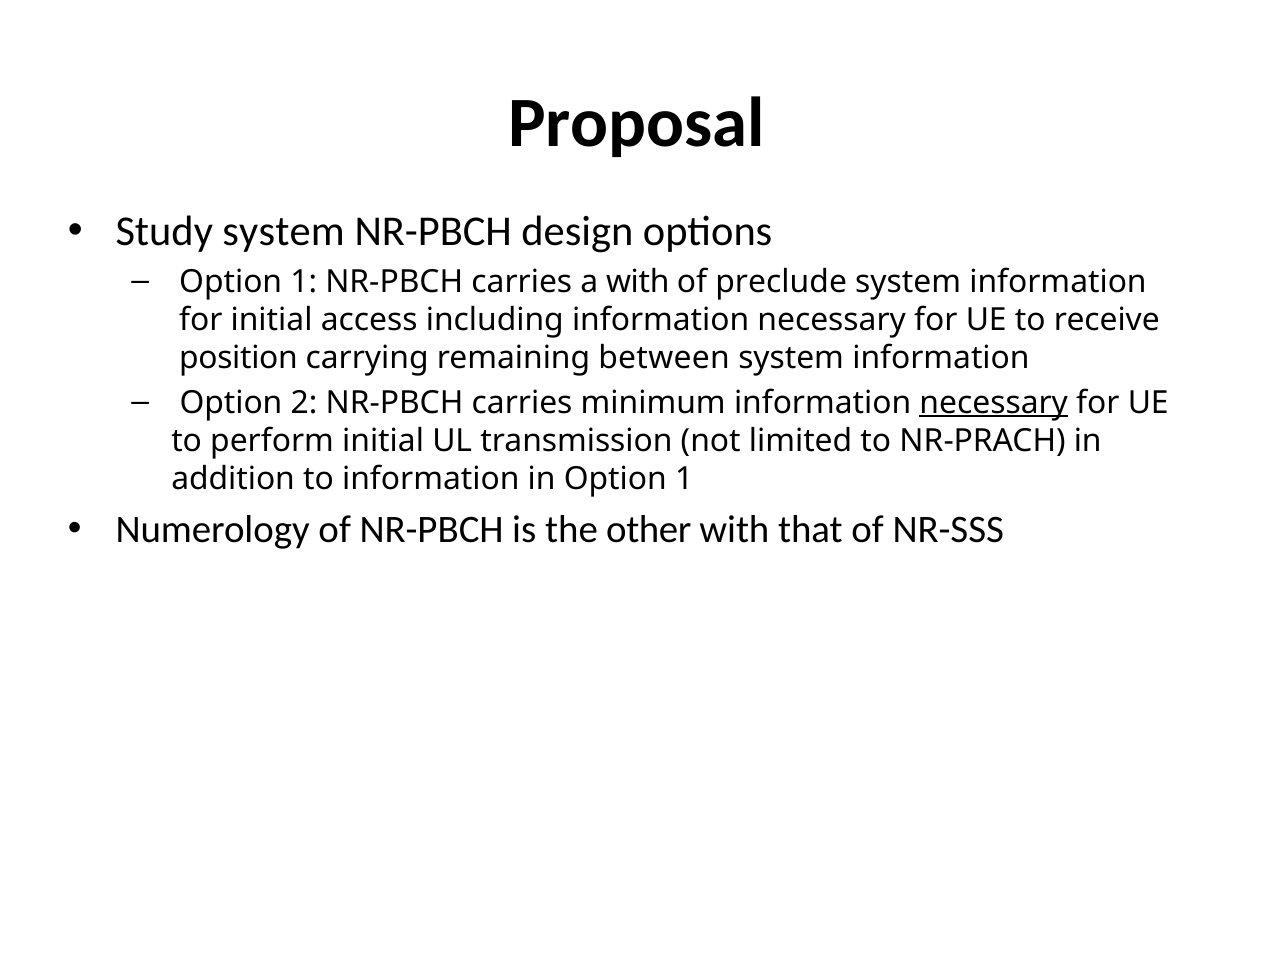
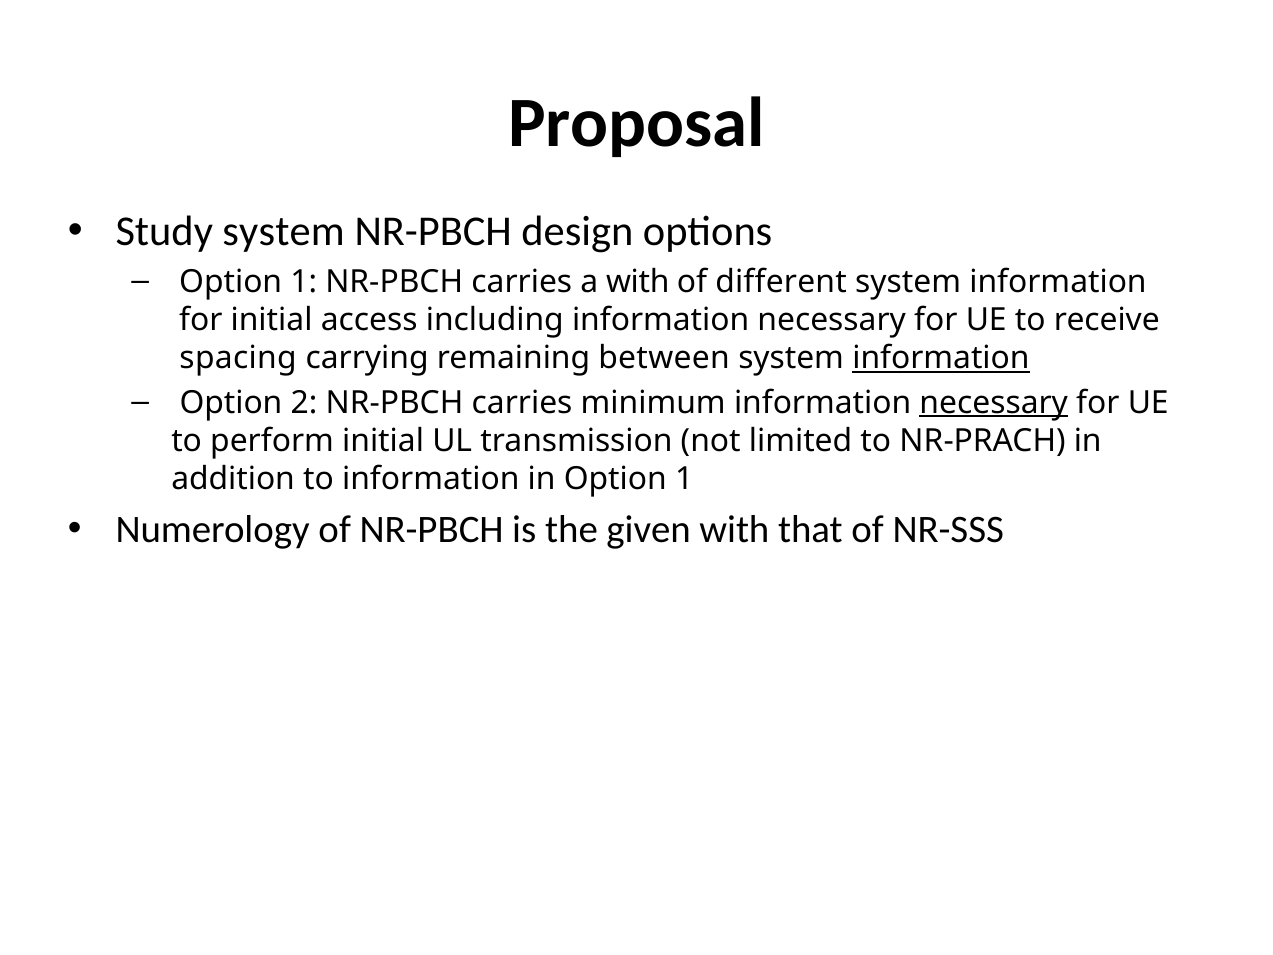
preclude: preclude -> different
position: position -> spacing
information at (941, 358) underline: none -> present
other: other -> given
